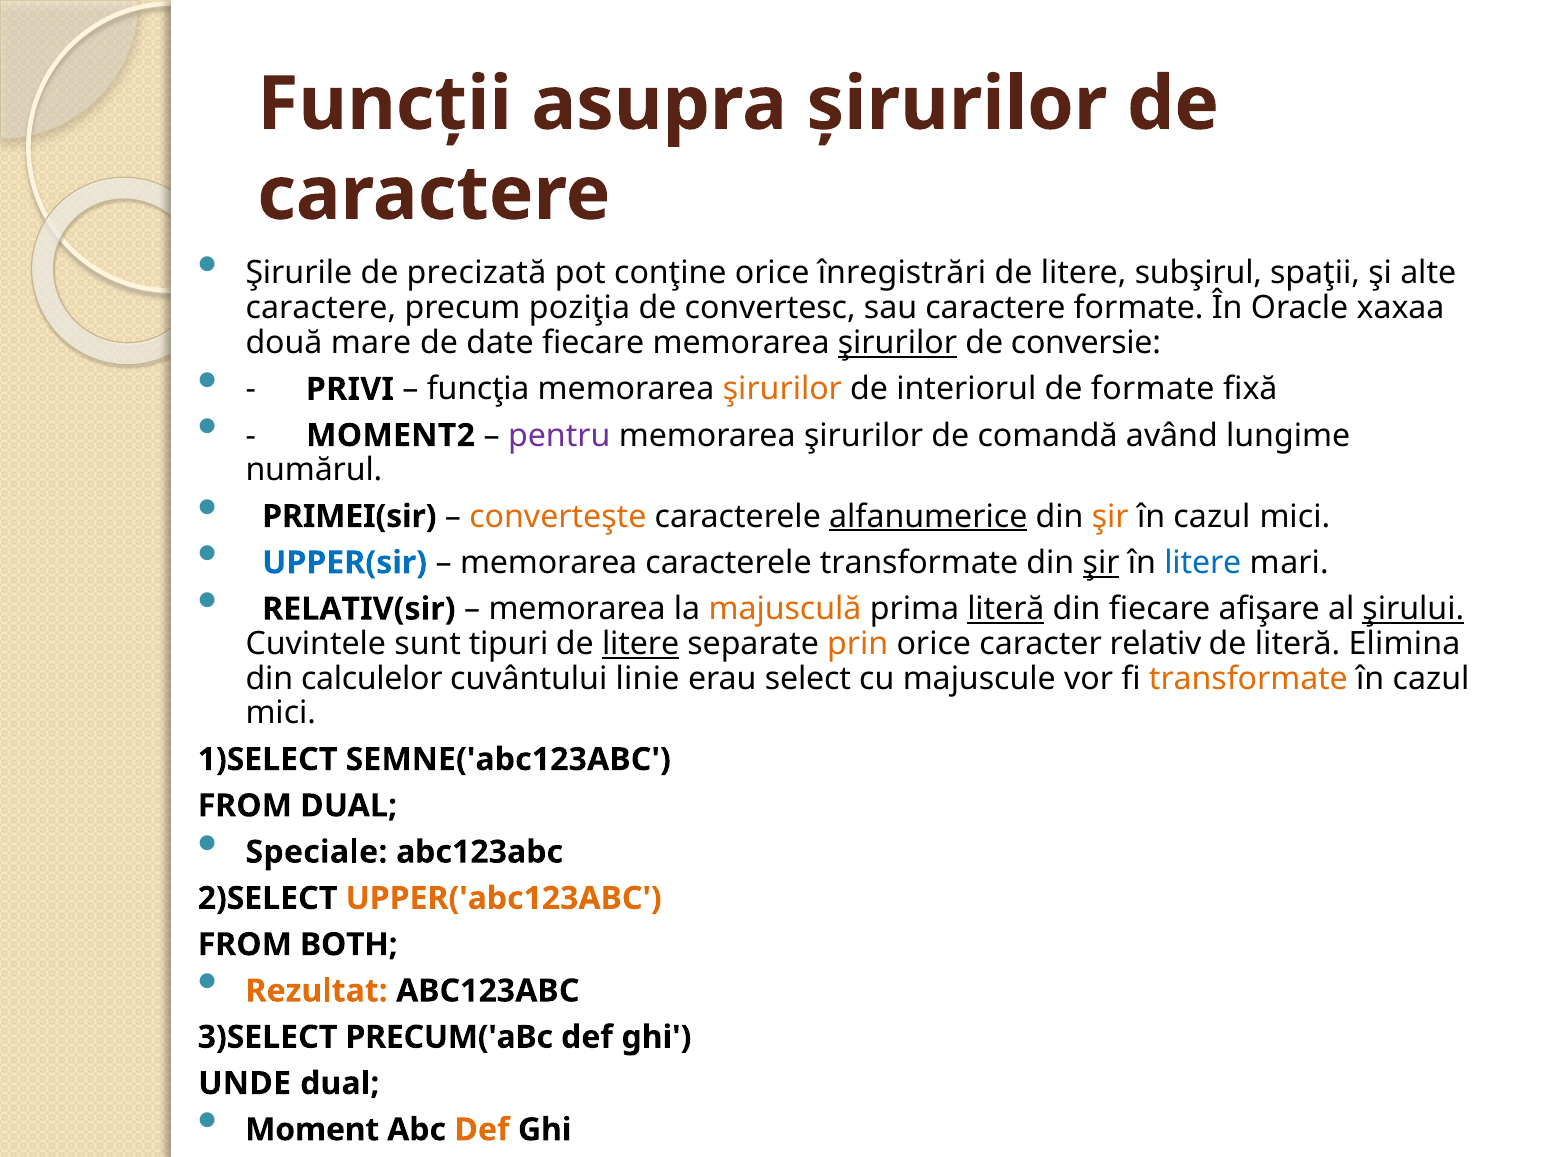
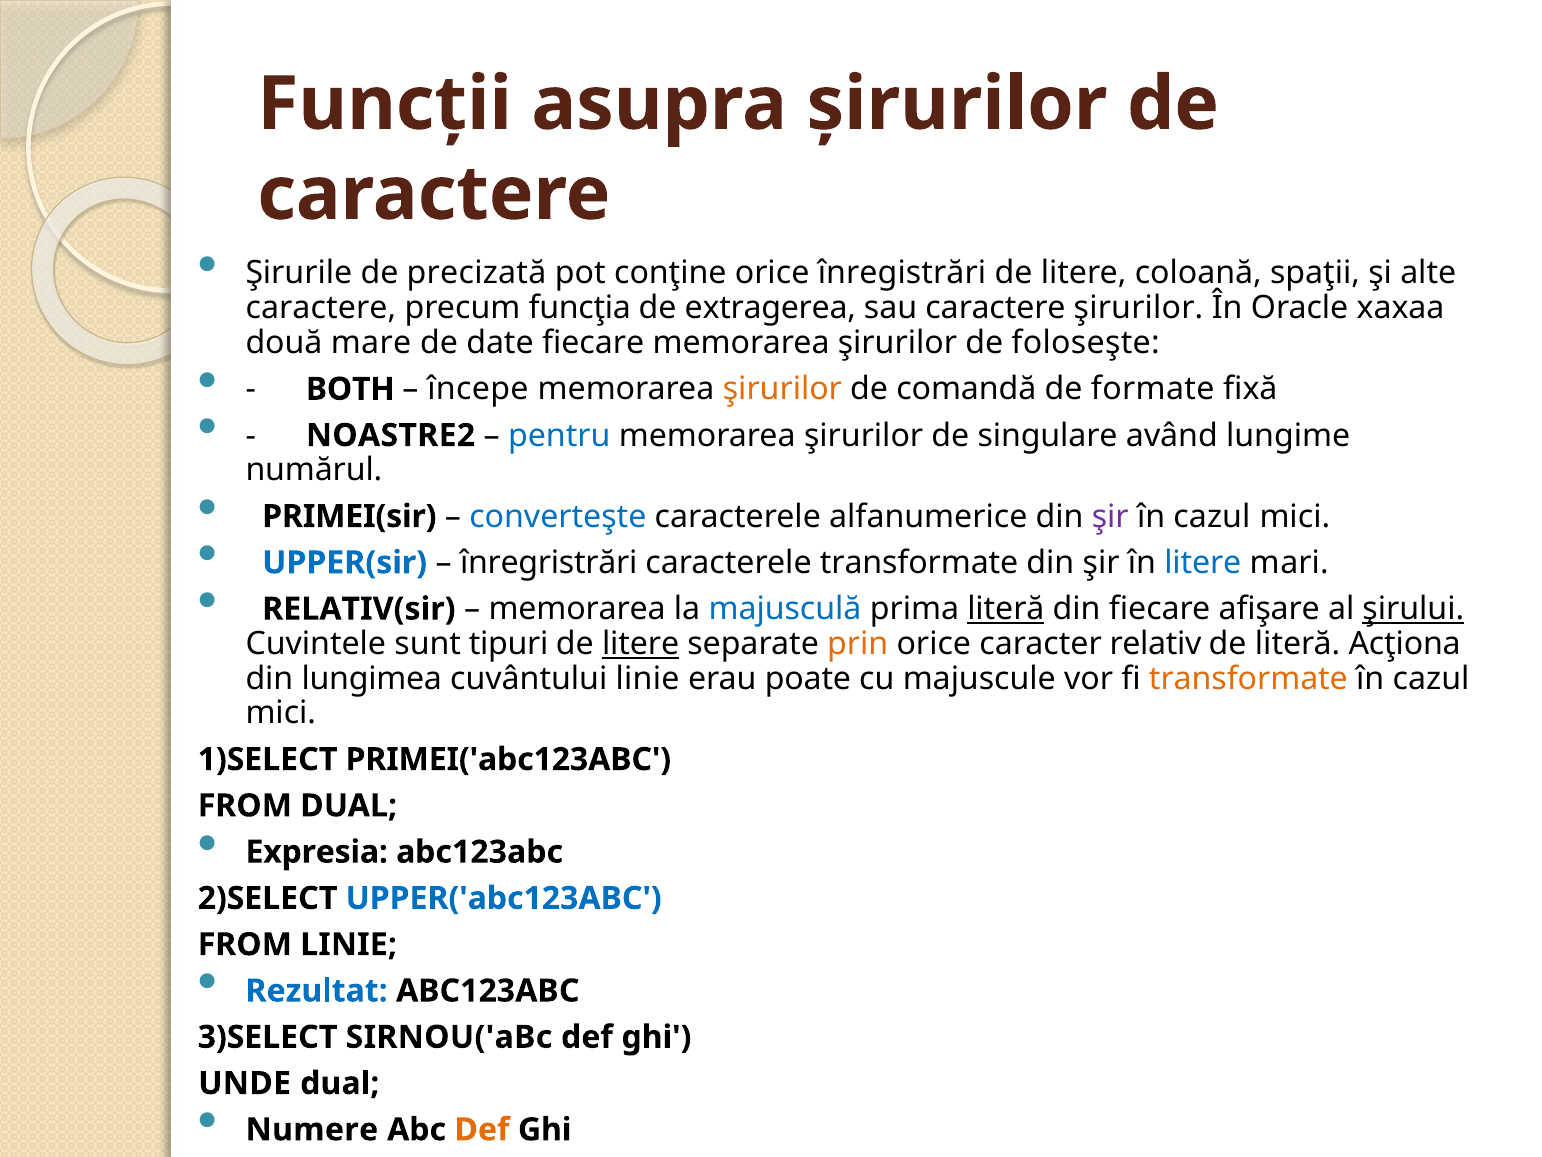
subşirul: subşirul -> coloană
poziţia: poziţia -> funcţia
convertesc: convertesc -> extragerea
caractere formate: formate -> şirurilor
şirurilor at (897, 343) underline: present -> none
conversie: conversie -> foloseşte
PRIVI: PRIVI -> BOTH
funcţia: funcţia -> începe
interiorul: interiorul -> comandă
MOMENT2: MOMENT2 -> NOASTRE2
pentru colour: purple -> blue
comandă: comandă -> singulare
converteşte colour: orange -> blue
alfanumerice underline: present -> none
şir at (1110, 516) colour: orange -> purple
memorarea at (549, 562): memorarea -> înregristrări
şir at (1101, 562) underline: present -> none
majusculă colour: orange -> blue
Elimina: Elimina -> Acţiona
calculelor: calculelor -> lungimea
select: select -> poate
SEMNE('abc123ABC: SEMNE('abc123ABC -> PRIMEI('abc123ABC
Speciale: Speciale -> Expresia
UPPER('abc123ABC colour: orange -> blue
FROM BOTH: BOTH -> LINIE
Rezultat colour: orange -> blue
PRECUM('aBc: PRECUM('aBc -> SIRNOU('aBc
Moment: Moment -> Numere
